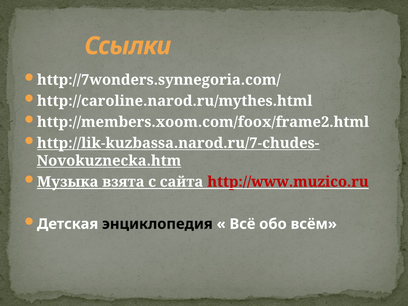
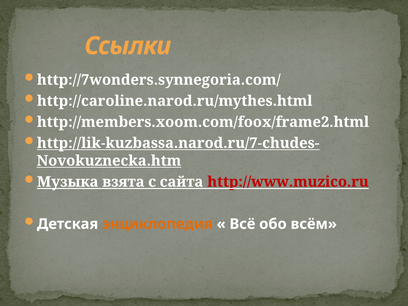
энциклопедия colour: black -> orange
